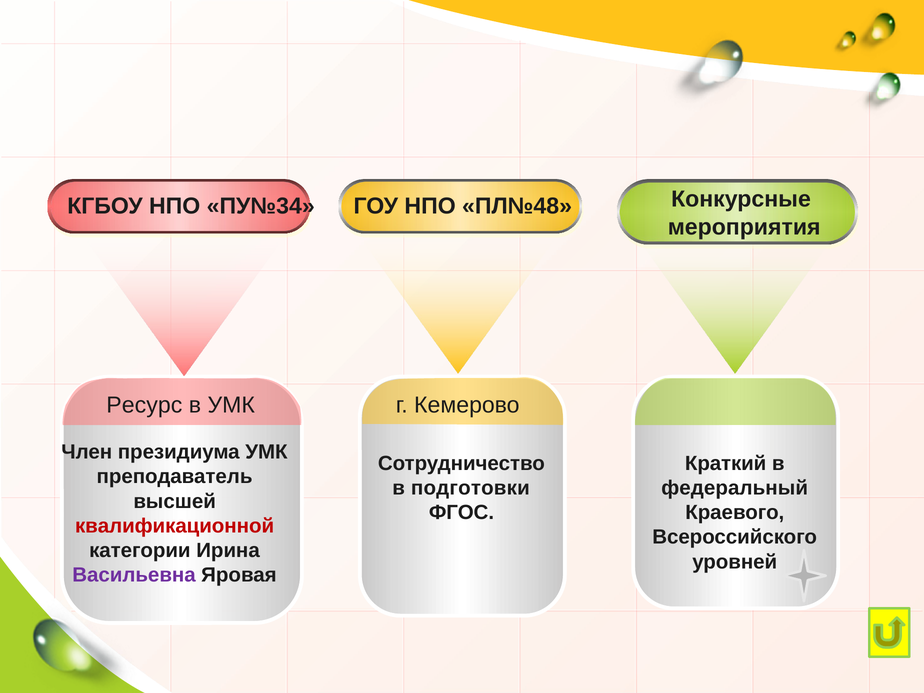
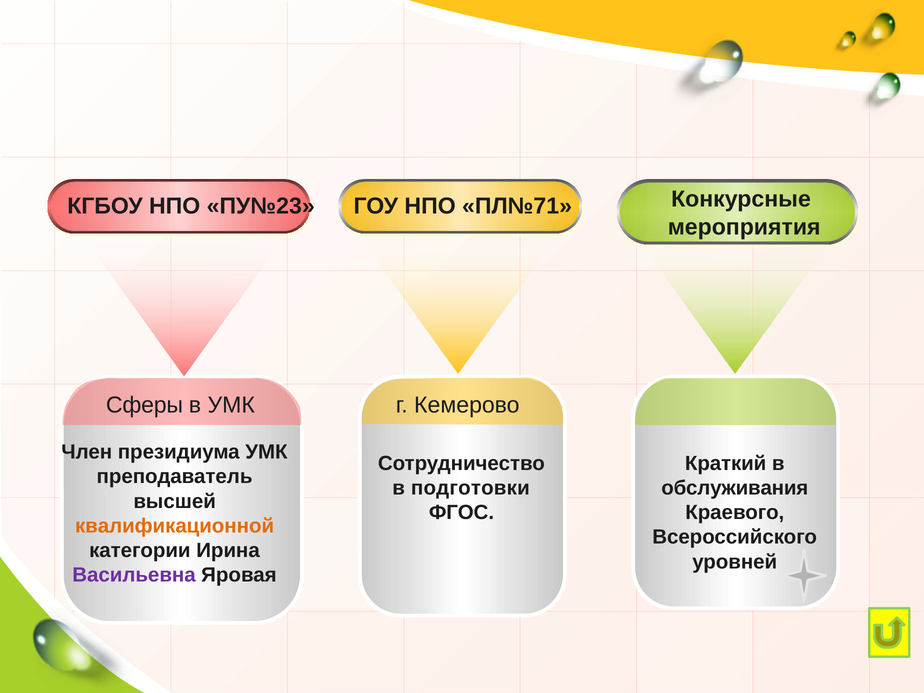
ПУ№34: ПУ№34 -> ПУ№23
ПЛ№48: ПЛ№48 -> ПЛ№71
Ресурс: Ресурс -> Сферы
федеральный: федеральный -> обслуживания
квалификационной colour: red -> orange
